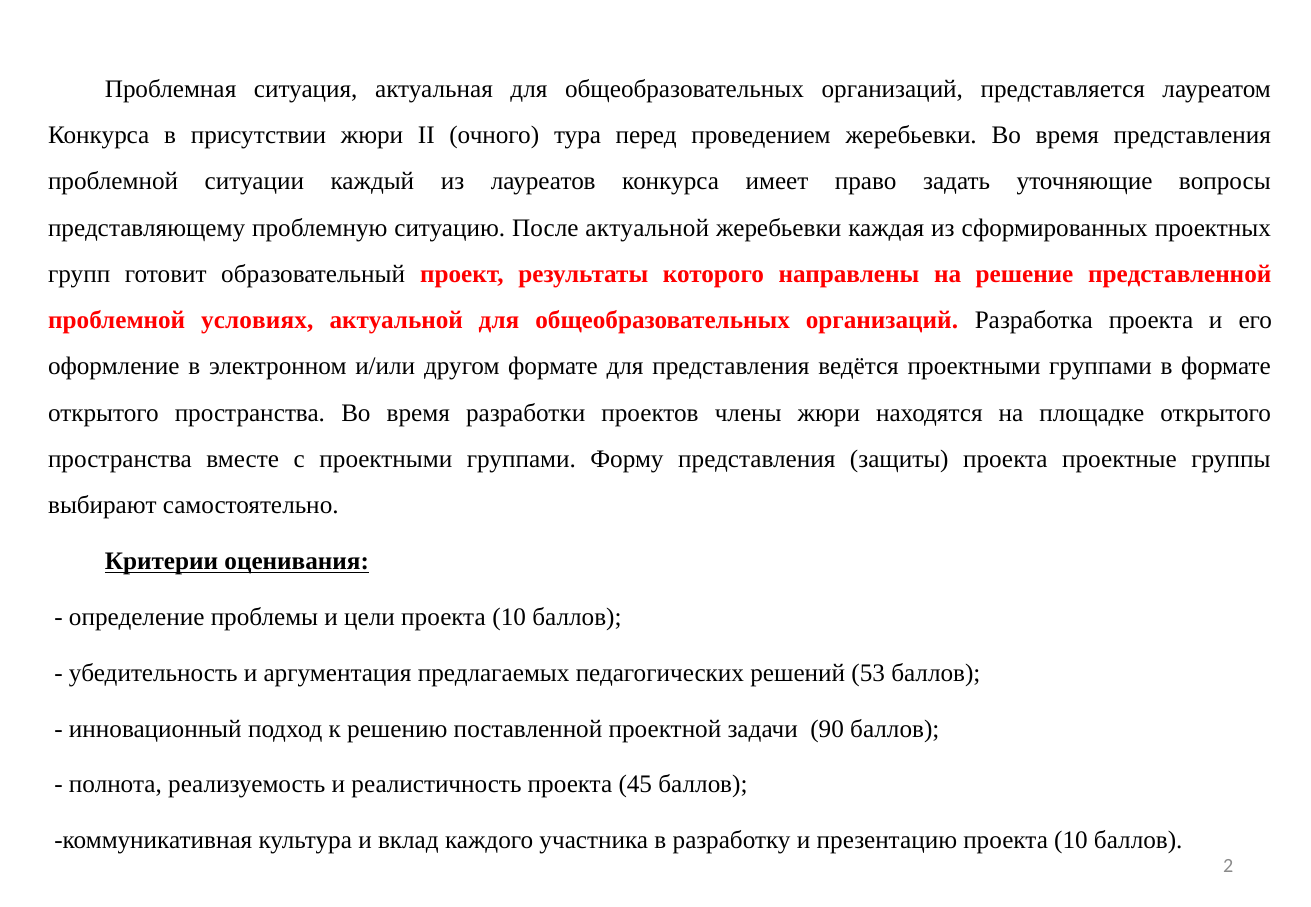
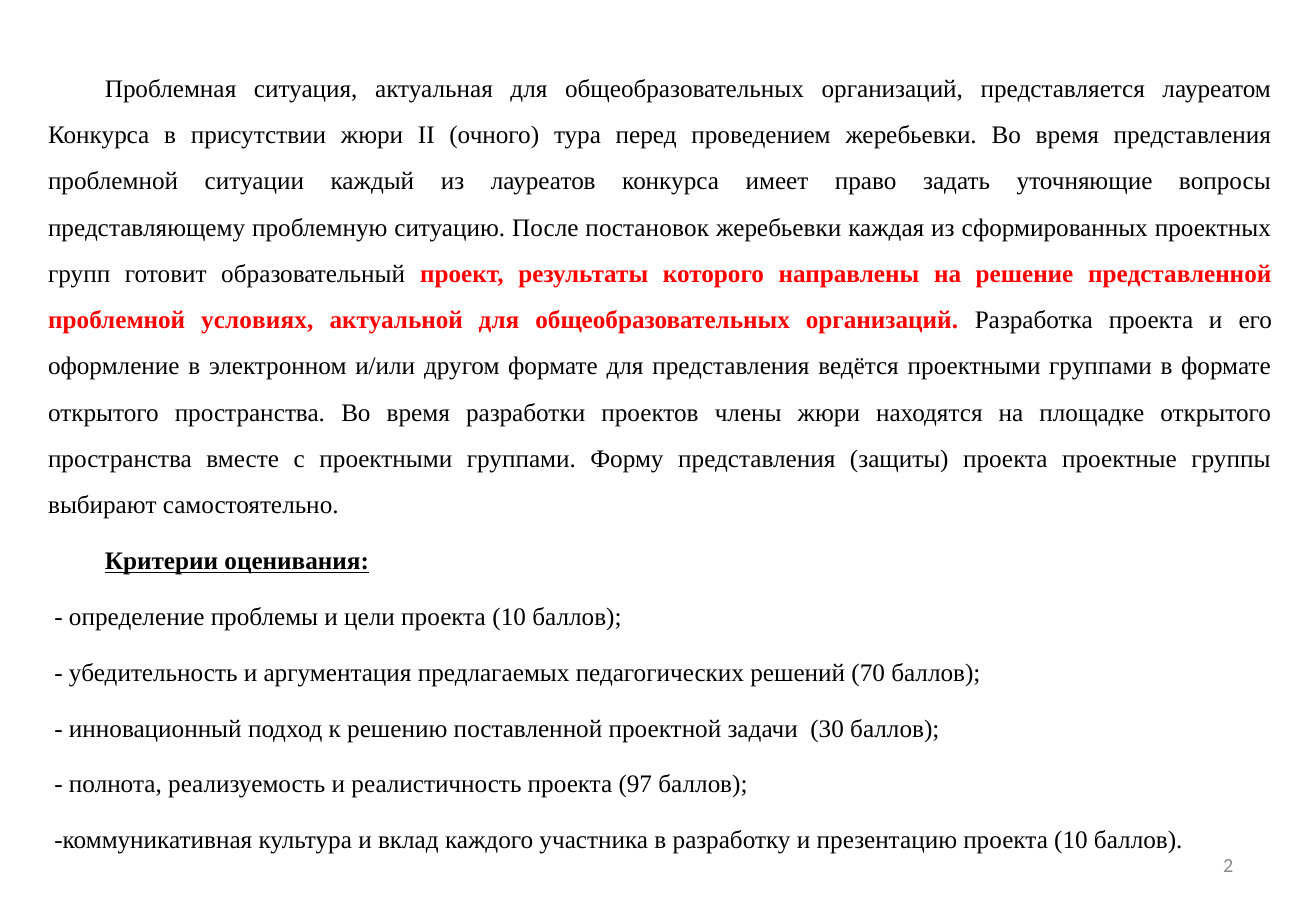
После актуальной: актуальной -> постановок
53: 53 -> 70
90: 90 -> 30
45: 45 -> 97
